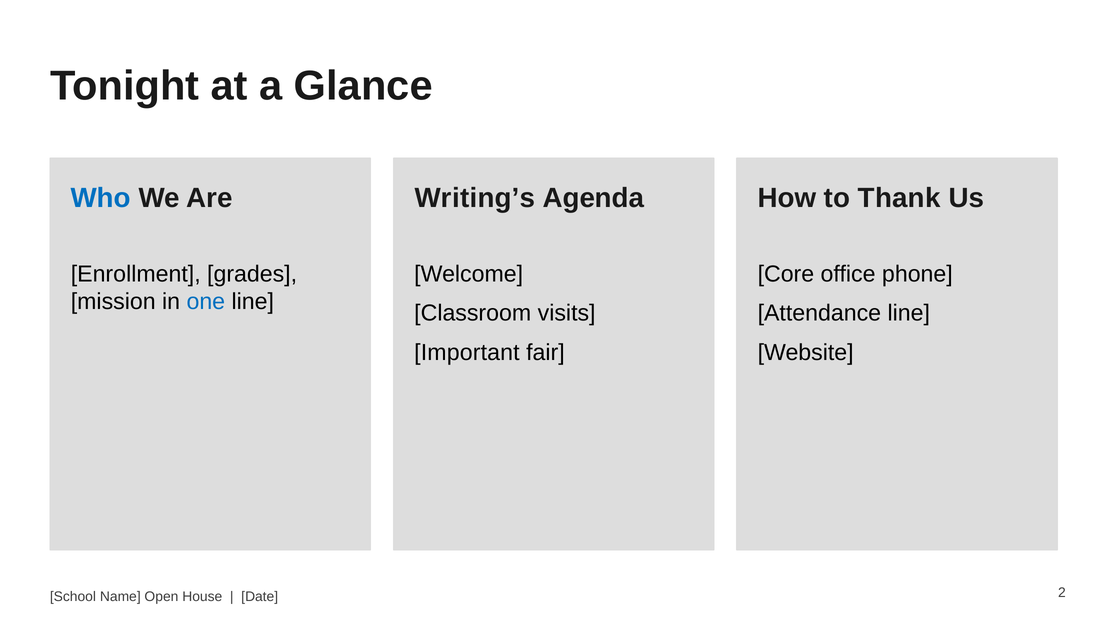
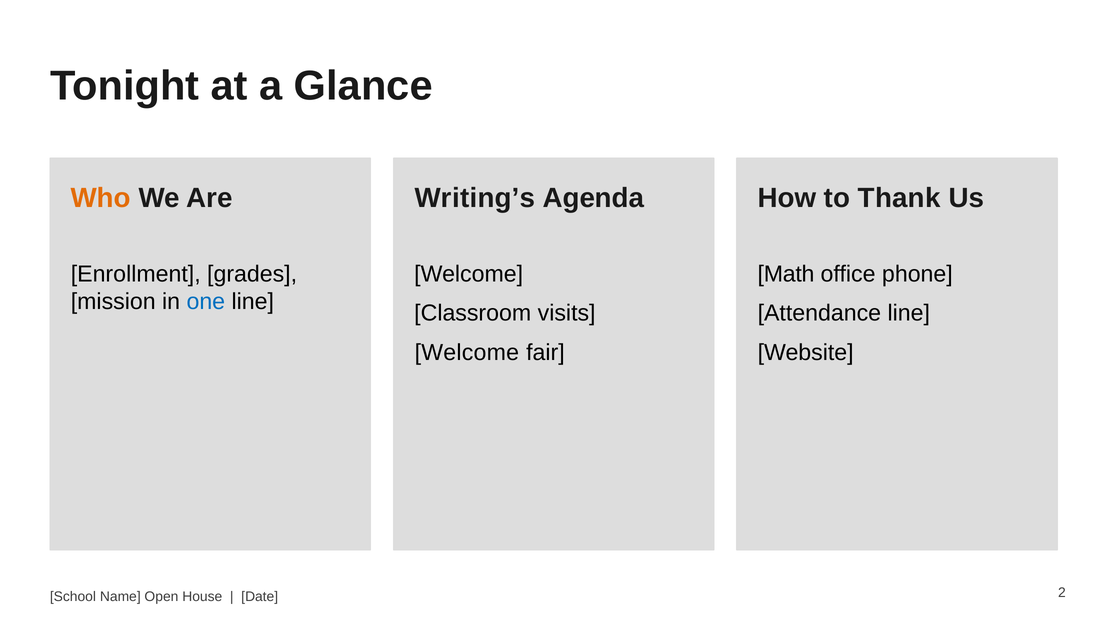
Who colour: blue -> orange
Core: Core -> Math
Important at (467, 352): Important -> Welcome
